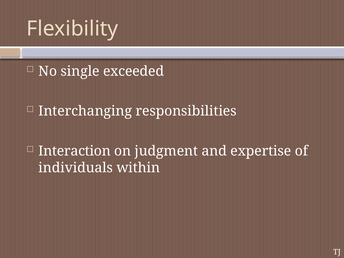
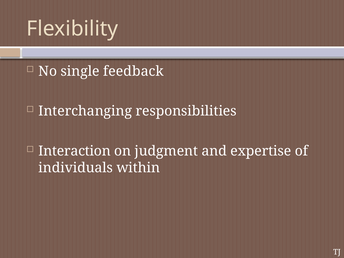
exceeded: exceeded -> feedback
